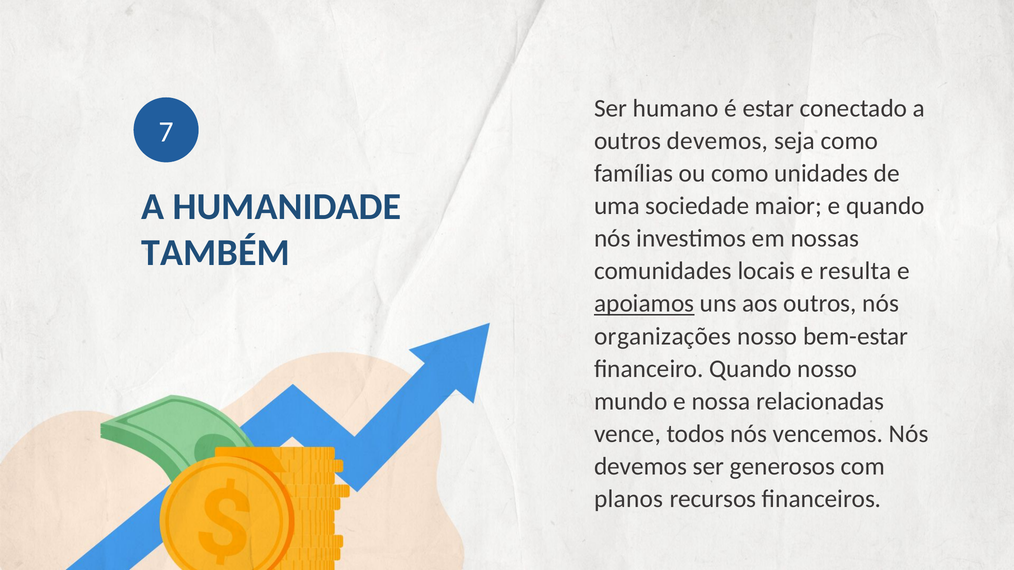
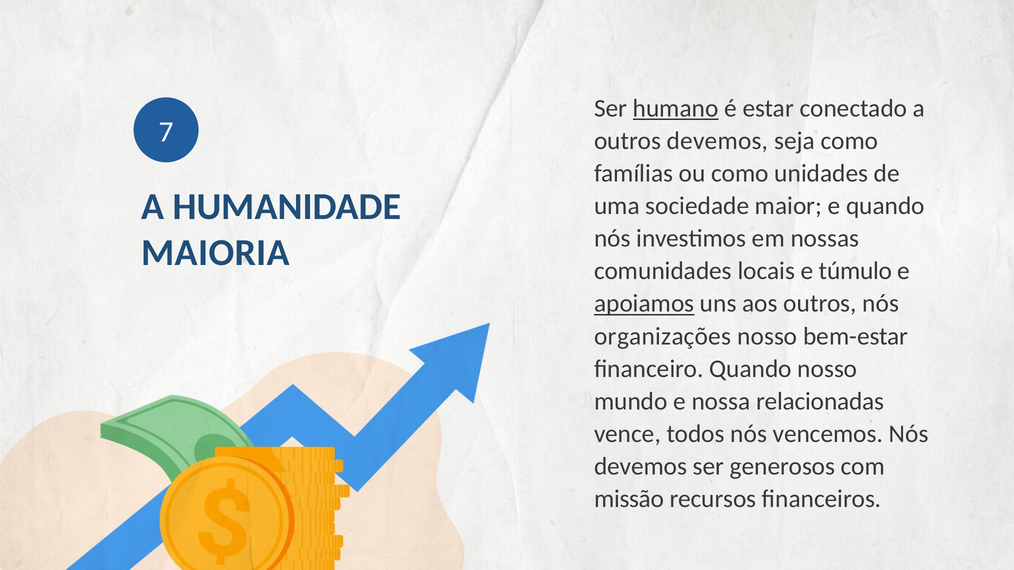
humano underline: none -> present
TAMBÉM: TAMBÉM -> MAIORIA
resulta: resulta -> túmulo
planos: planos -> missão
